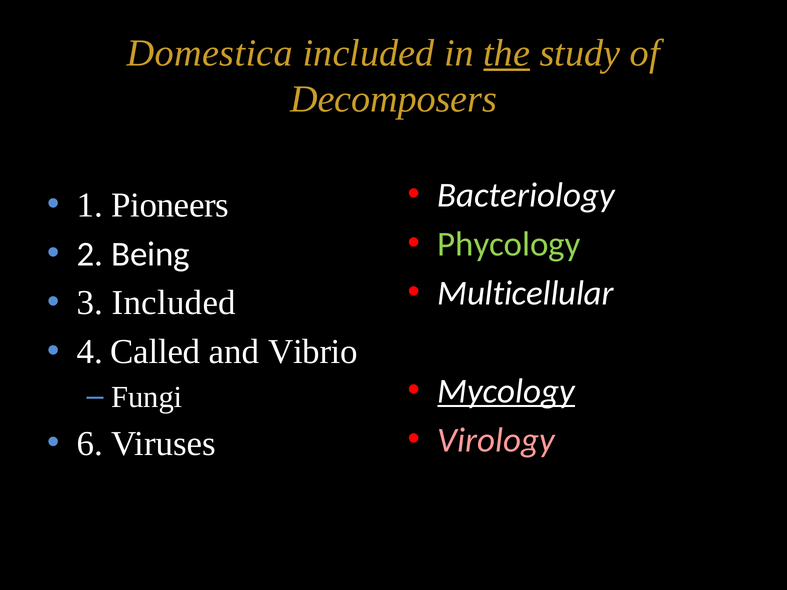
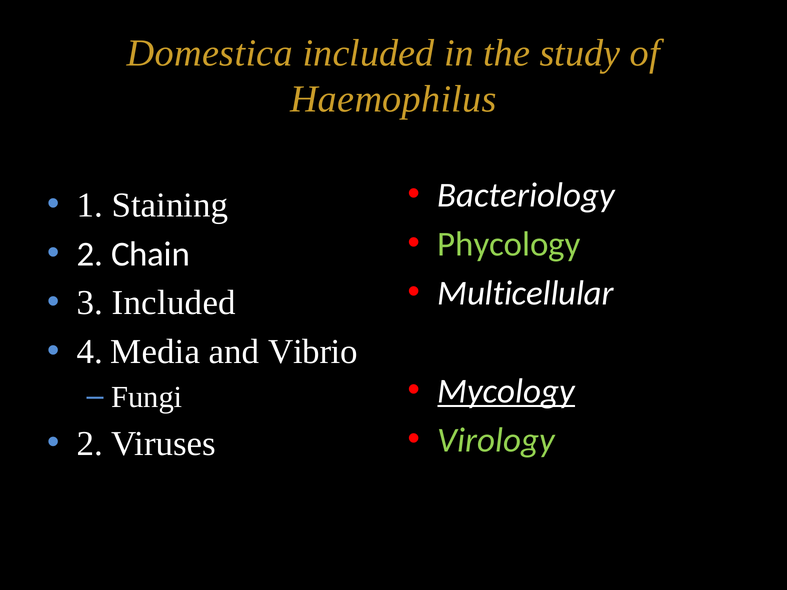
the underline: present -> none
Decomposers: Decomposers -> Haemophilus
Pioneers: Pioneers -> Staining
Being: Being -> Chain
Called: Called -> Media
Virology colour: pink -> light green
6 at (90, 444): 6 -> 2
